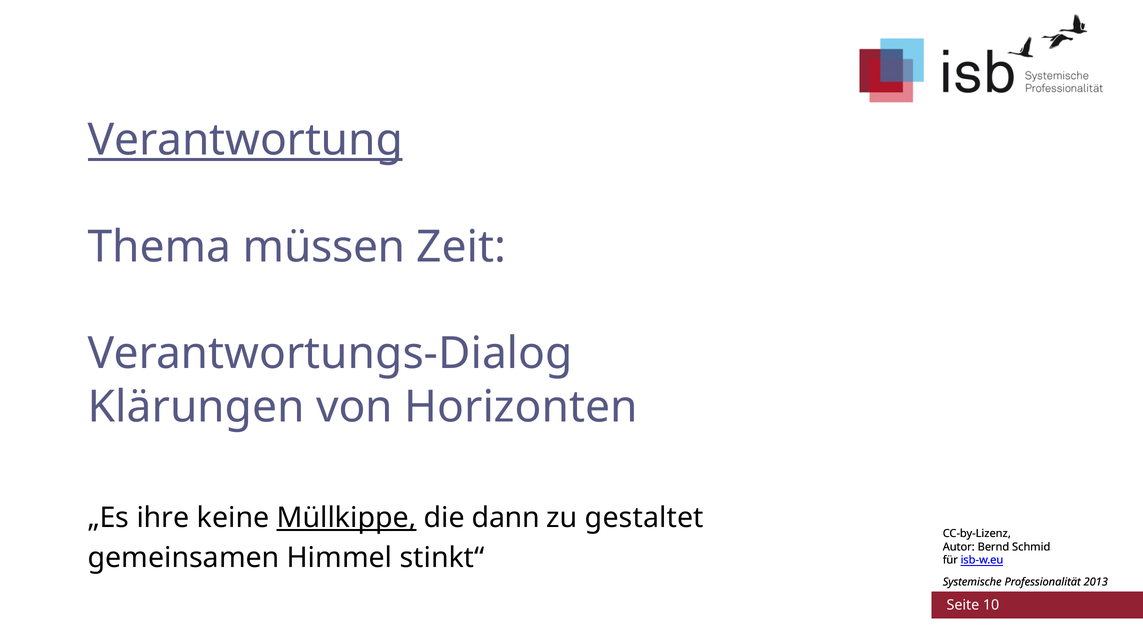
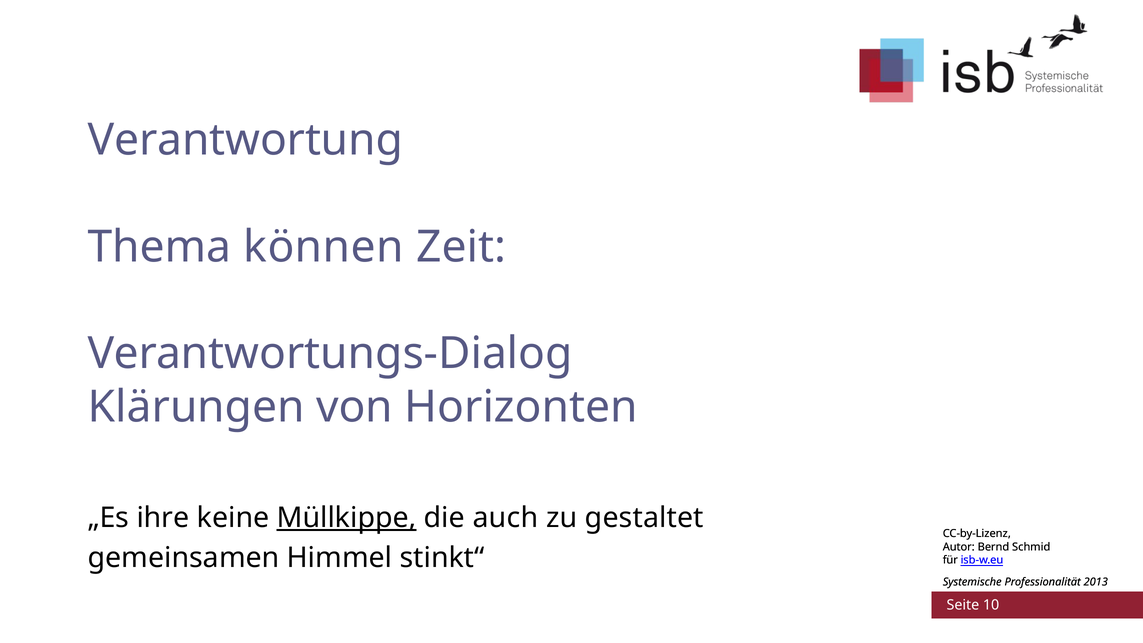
Verantwortung underline: present -> none
müssen: müssen -> können
dann: dann -> auch
